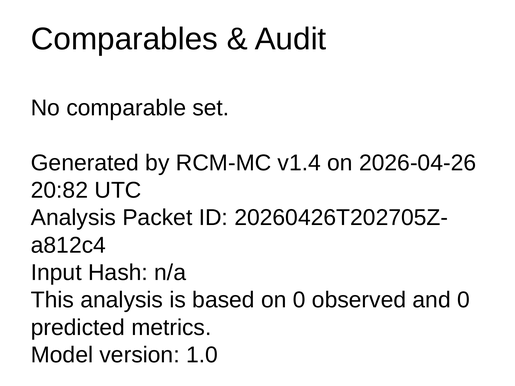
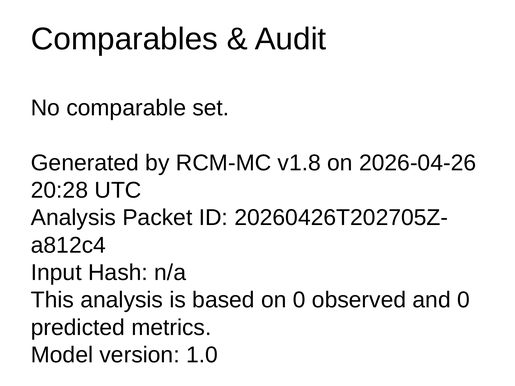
v1.4: v1.4 -> v1.8
20:82: 20:82 -> 20:28
